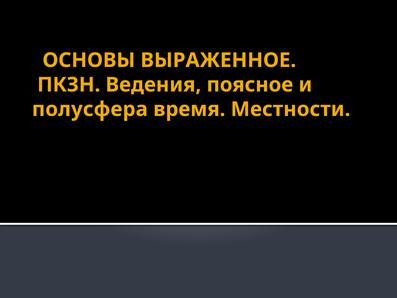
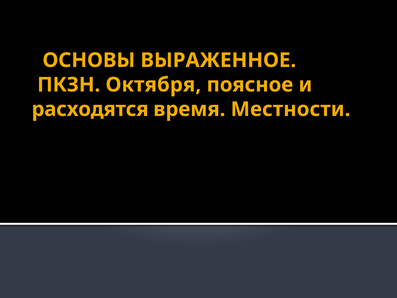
Ведения: Ведения -> Октября
полусфера: полусфера -> расходятся
